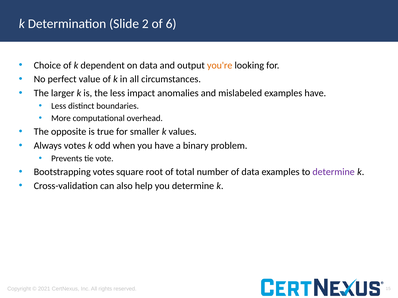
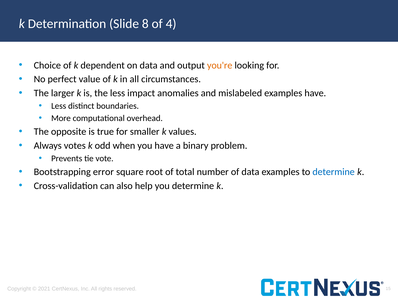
2: 2 -> 8
6: 6 -> 4
Bootstrapping votes: votes -> error
determine at (334, 172) colour: purple -> blue
